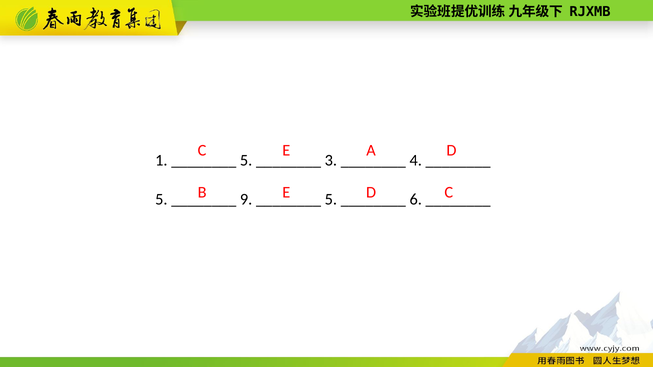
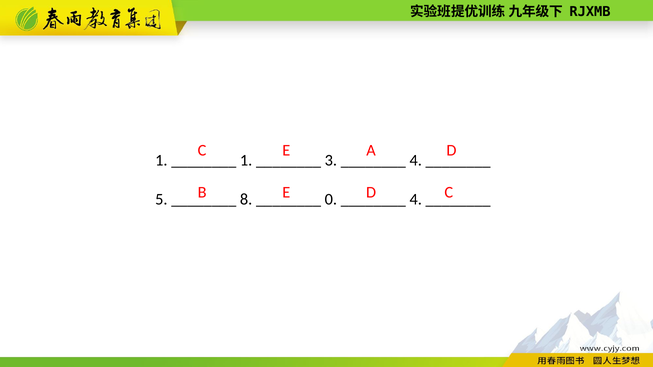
5 at (246, 160): 5 -> 1
9: 9 -> 8
5 at (331, 200): 5 -> 0
6 at (416, 200): 6 -> 4
